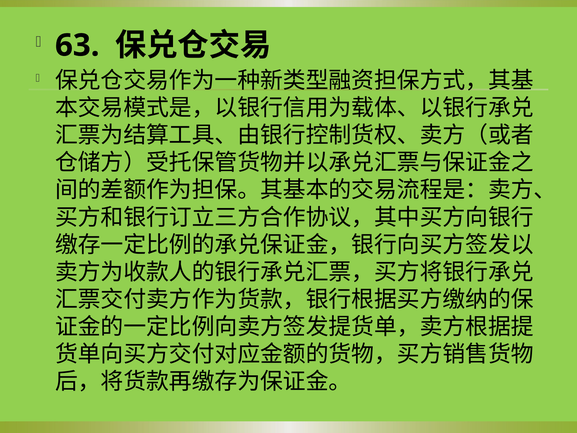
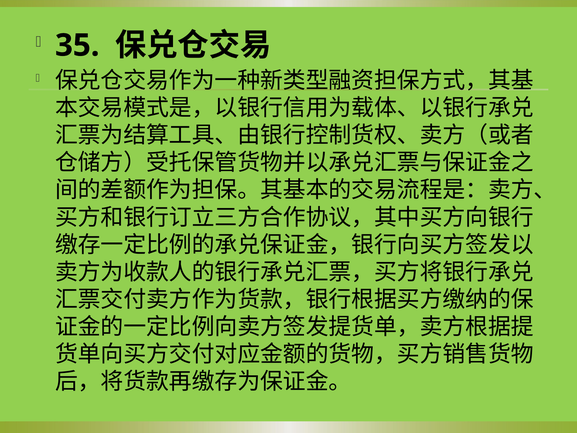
63: 63 -> 35
